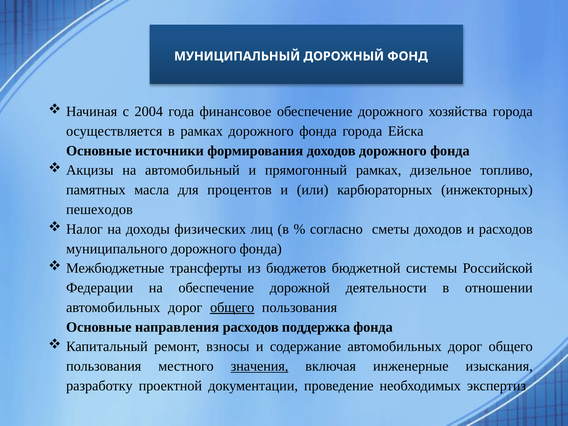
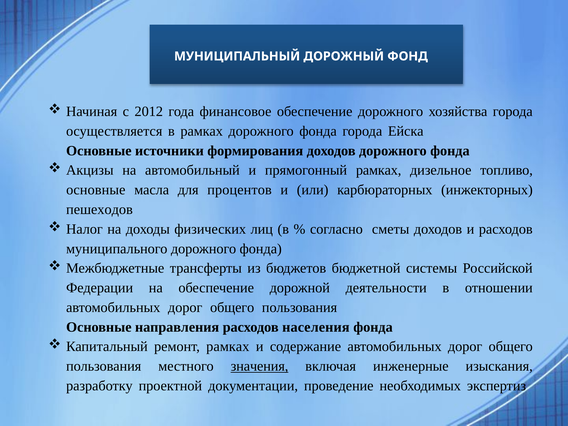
2004: 2004 -> 2012
памятных at (96, 190): памятных -> основные
общего at (232, 307) underline: present -> none
поддержка: поддержка -> населения
ремонт взносы: взносы -> рамках
